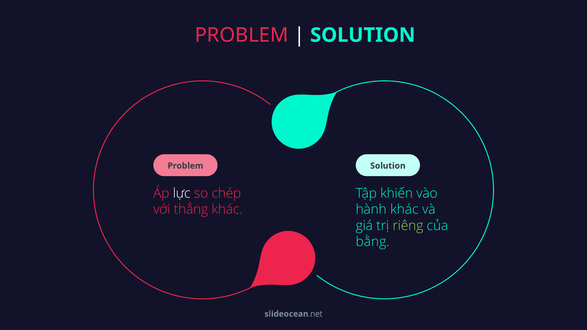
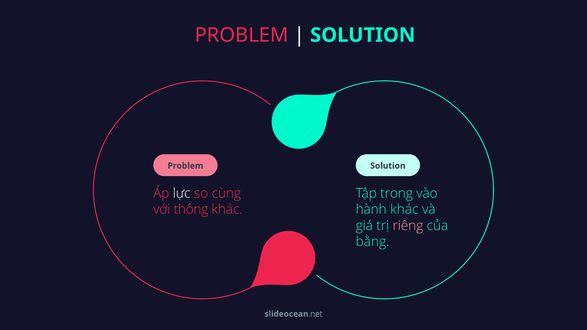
chép: chép -> cùng
khiến: khiến -> trong
thẳng: thẳng -> thông
riêng colour: light green -> pink
